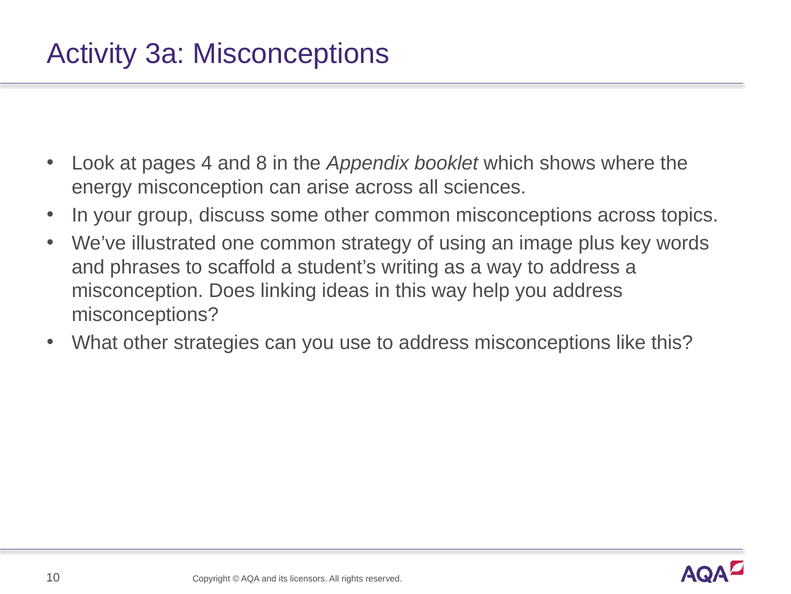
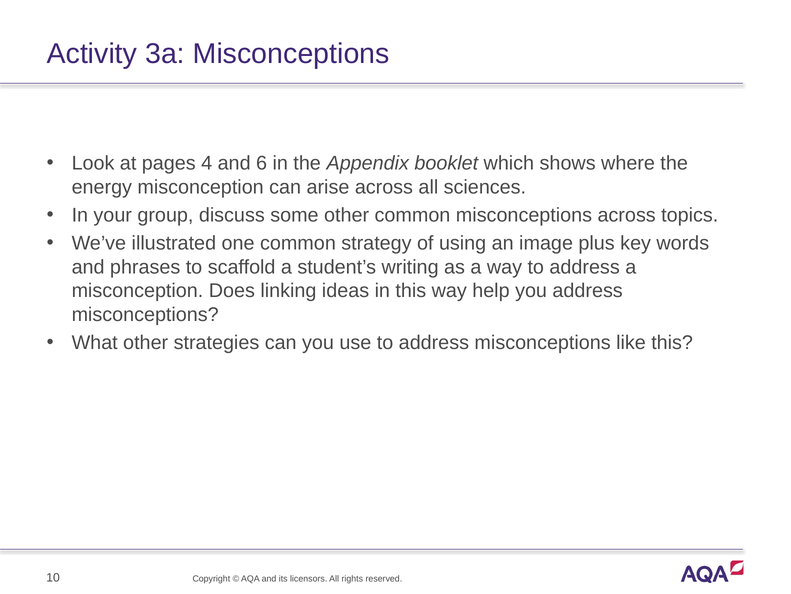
8: 8 -> 6
